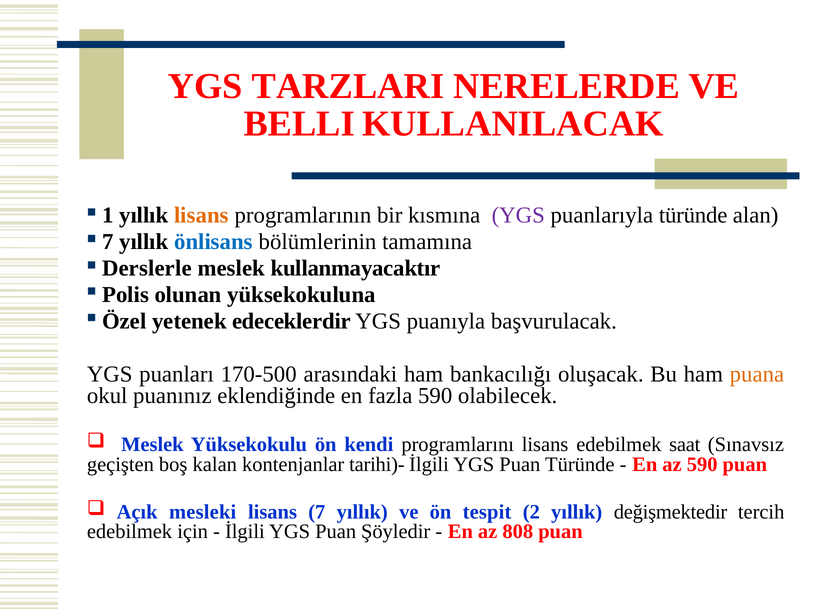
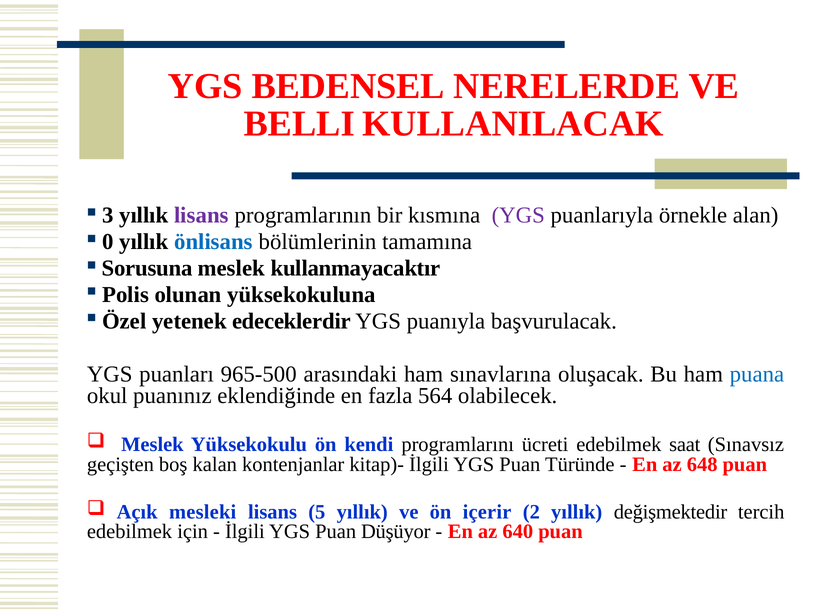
TARZLARI: TARZLARI -> BEDENSEL
1: 1 -> 3
lisans at (201, 215) colour: orange -> purple
puanlarıyla türünde: türünde -> örnekle
7 at (108, 242): 7 -> 0
Derslerle: Derslerle -> Sorusuna
170-500: 170-500 -> 965-500
bankacılığı: bankacılığı -> sınavlarına
puana colour: orange -> blue
fazla 590: 590 -> 564
programlarını lisans: lisans -> ücreti
tarihi)-: tarihi)- -> kitap)-
az 590: 590 -> 648
lisans 7: 7 -> 5
tespit: tespit -> içerir
Şöyledir: Şöyledir -> Düşüyor
808: 808 -> 640
